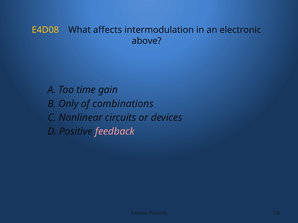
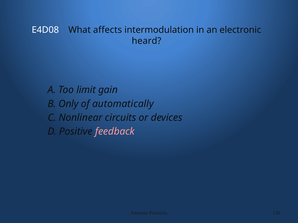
E4D08 colour: yellow -> white
above: above -> heard
time: time -> limit
combinations: combinations -> automatically
